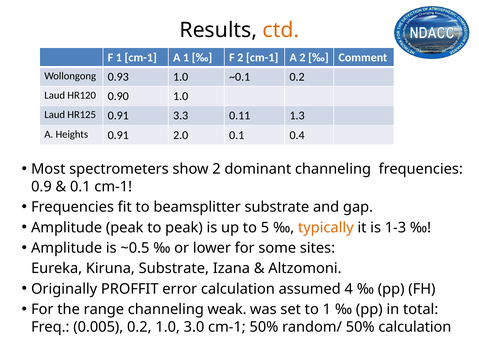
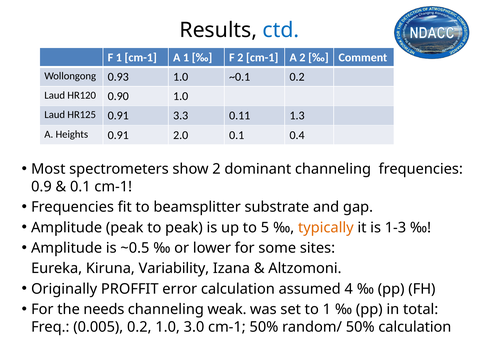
ctd colour: orange -> blue
Kiruna Substrate: Substrate -> Variability
range: range -> needs
